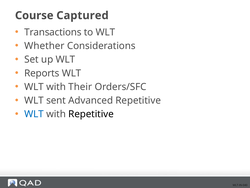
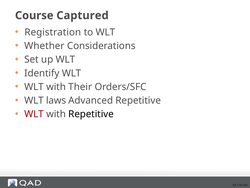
Transactions: Transactions -> Registration
Reports: Reports -> Identify
sent: sent -> laws
WLT at (34, 114) colour: blue -> red
